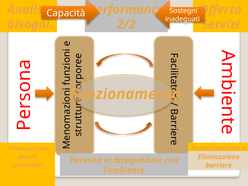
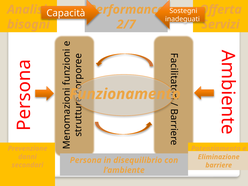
2/2: 2/2 -> 2/7
